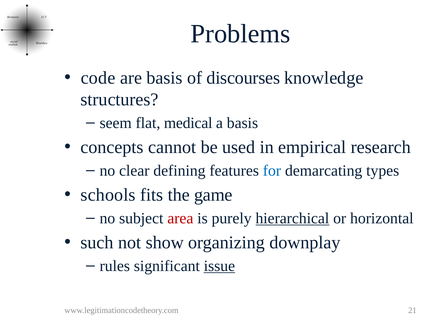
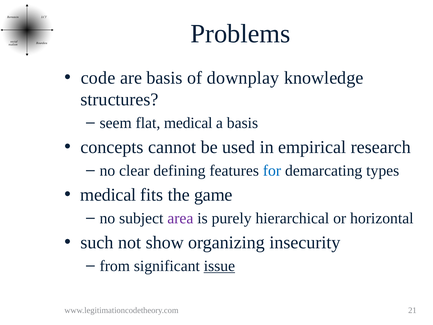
discourses: discourses -> downplay
schools at (108, 195): schools -> medical
area colour: red -> purple
hierarchical underline: present -> none
downplay: downplay -> insecurity
rules: rules -> from
